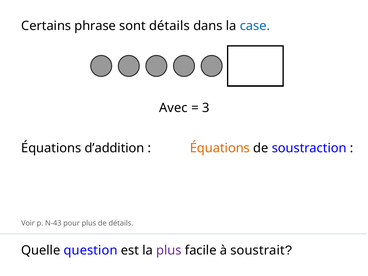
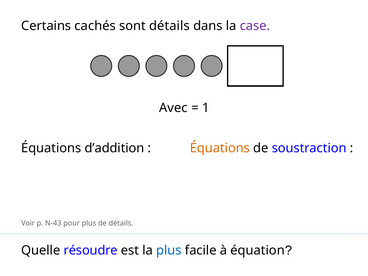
phrase: phrase -> cachés
case colour: blue -> purple
3: 3 -> 1
question: question -> résoudre
plus at (169, 250) colour: purple -> blue
soustrait: soustrait -> équation
